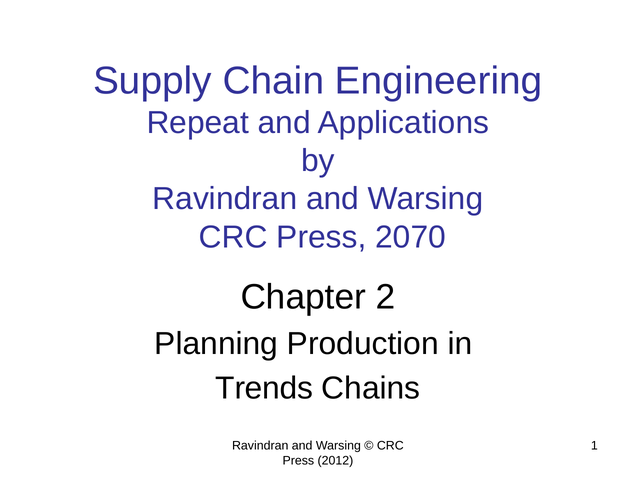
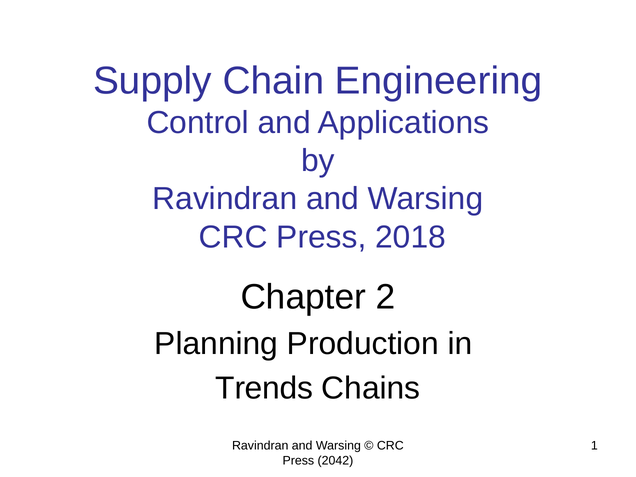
Repeat: Repeat -> Control
2070: 2070 -> 2018
2012: 2012 -> 2042
